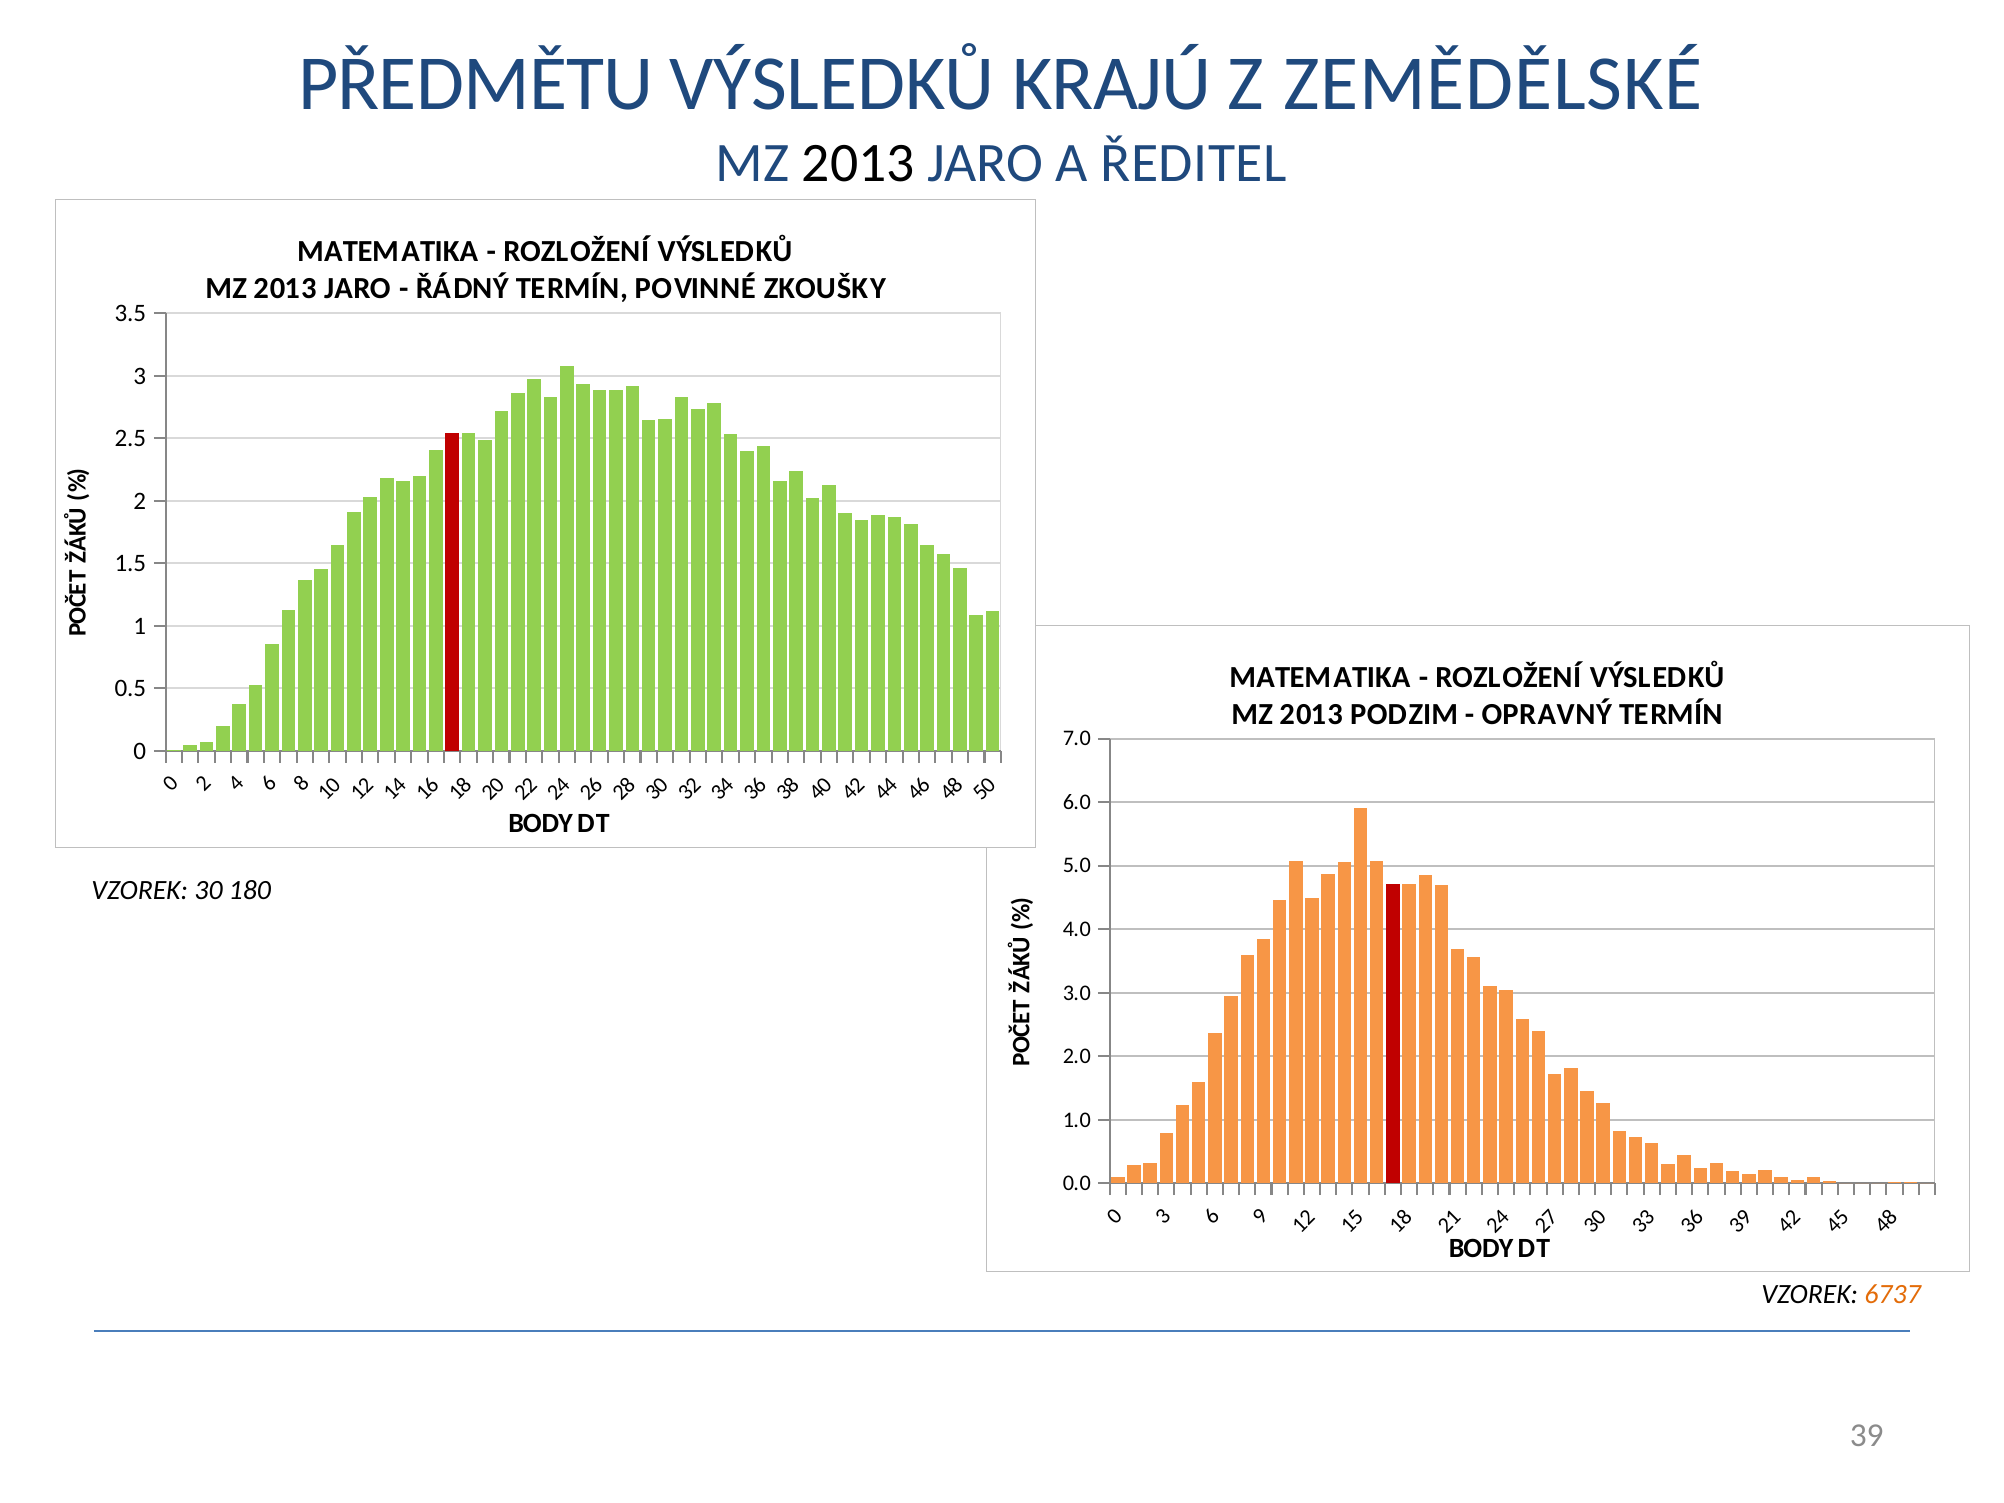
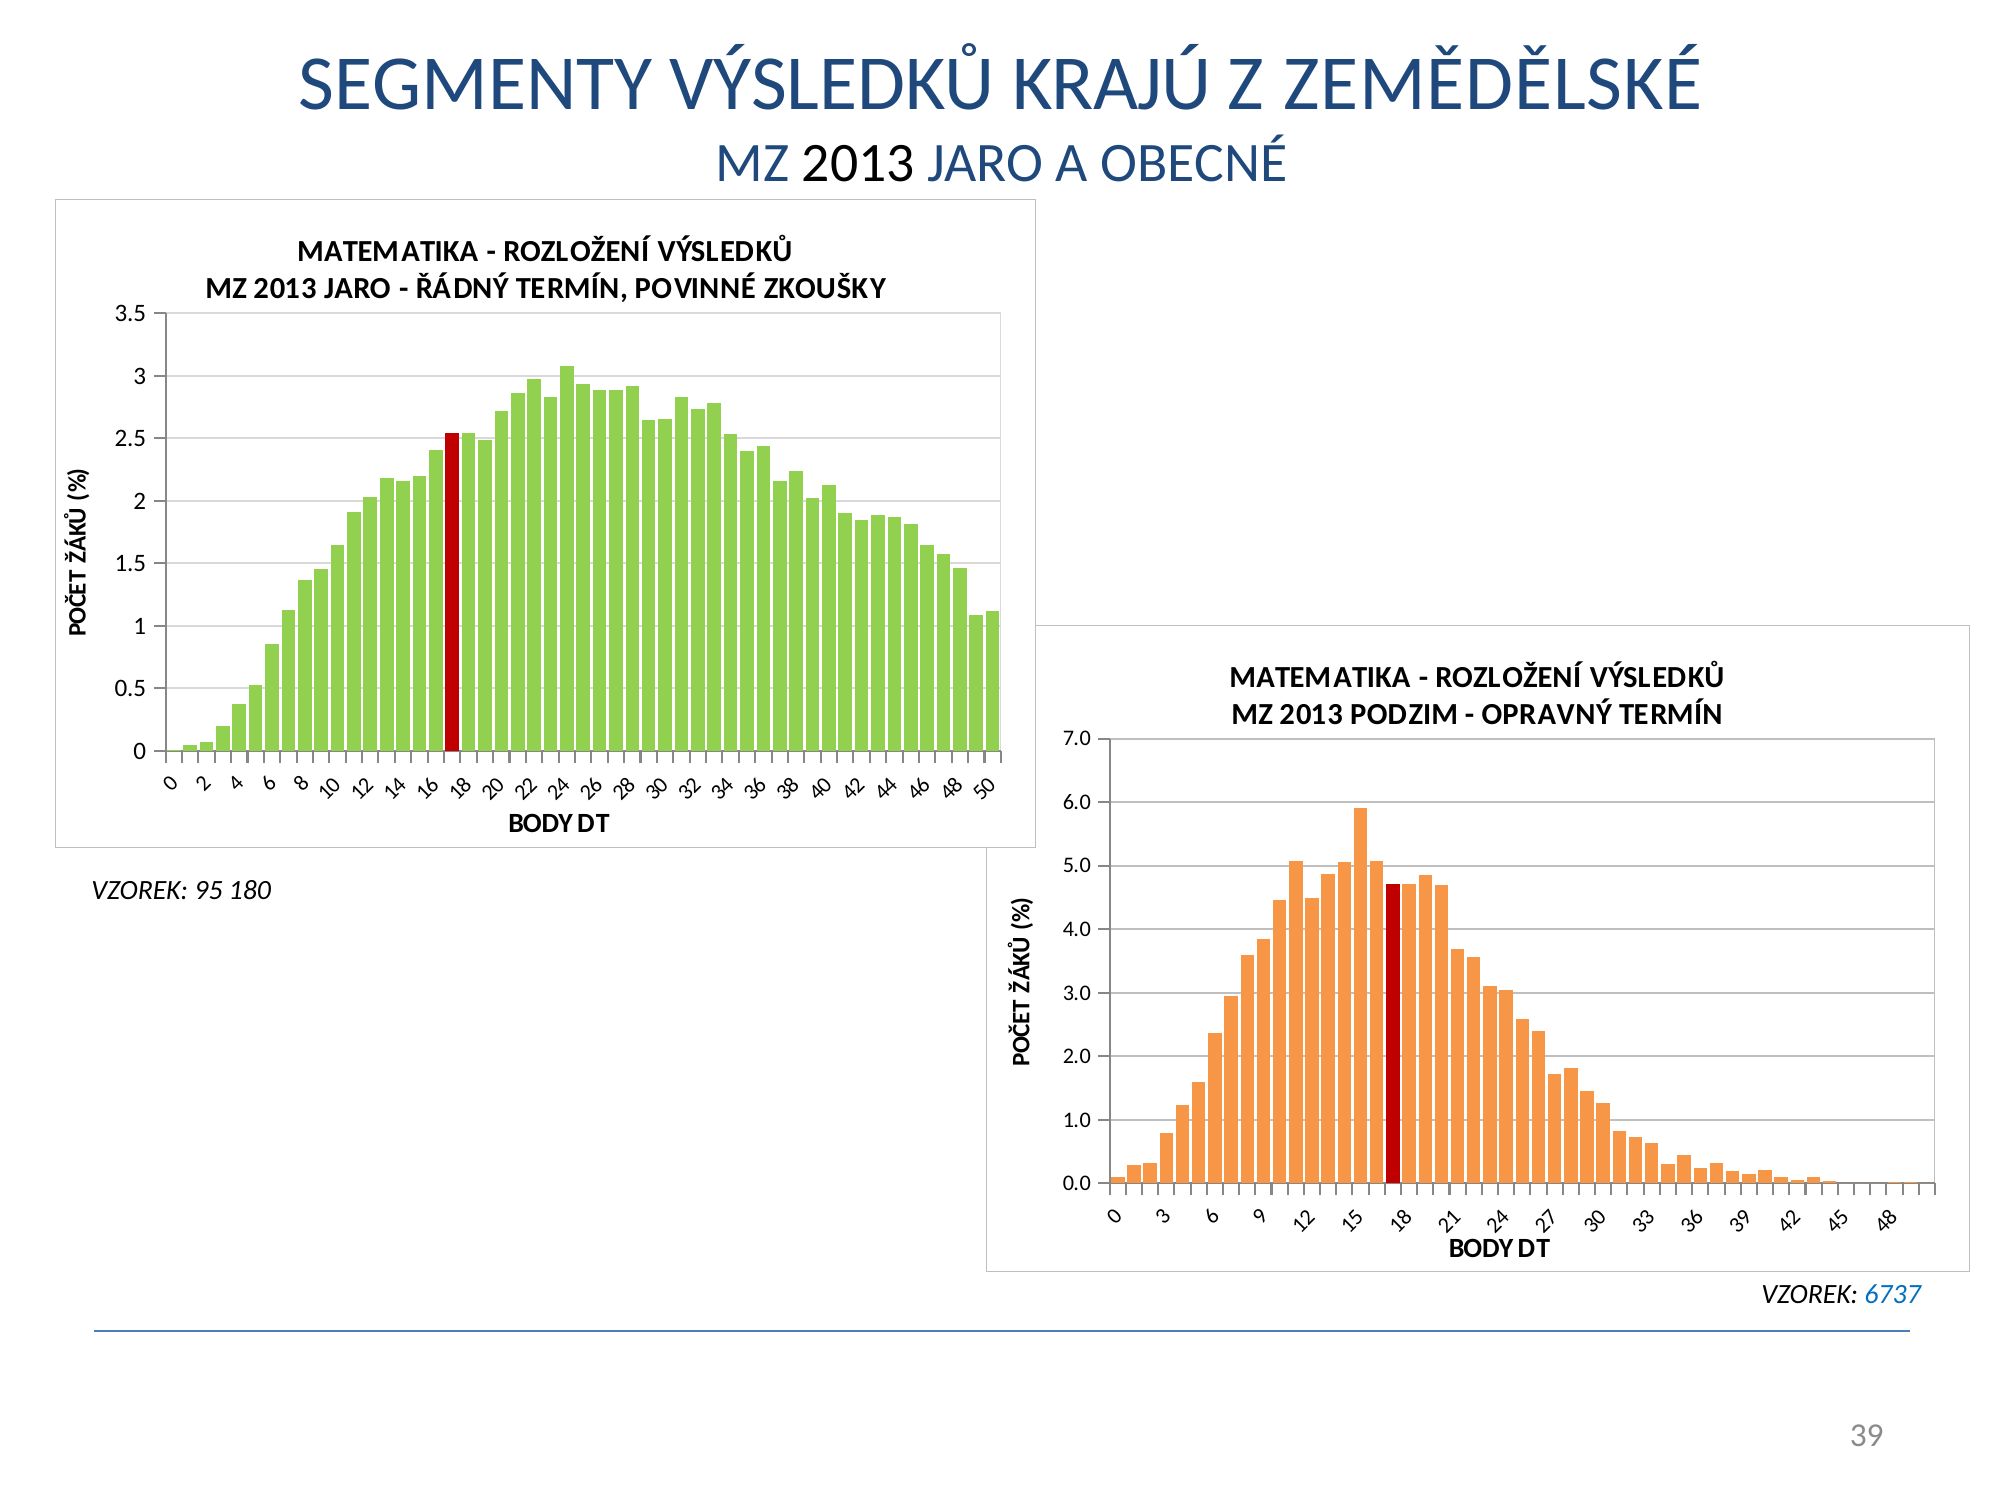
PŘEDMĚTU: PŘEDMĚTU -> SEGMENTY
ŘEDITEL: ŘEDITEL -> OBECNÉ
30: 30 -> 95
6737 colour: orange -> blue
